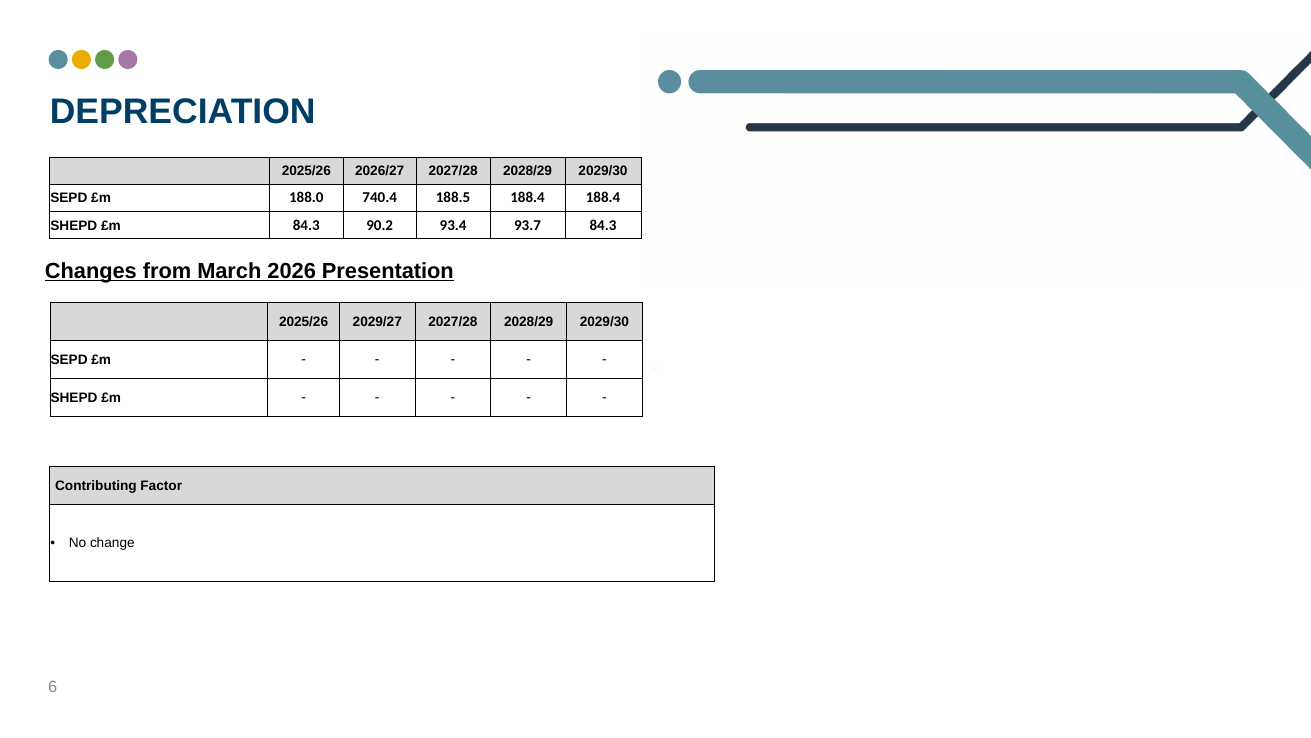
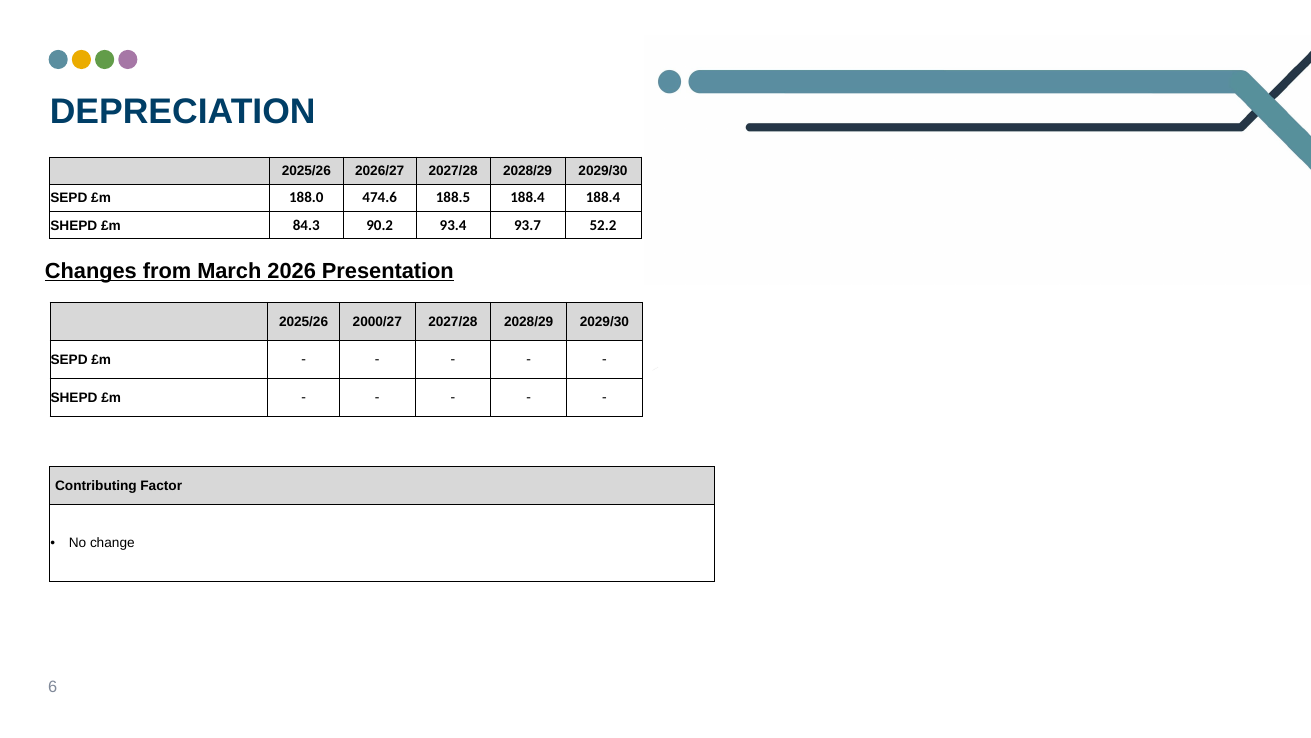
740.4: 740.4 -> 474.6
93.7 84.3: 84.3 -> 52.2
2029/27: 2029/27 -> 2000/27
